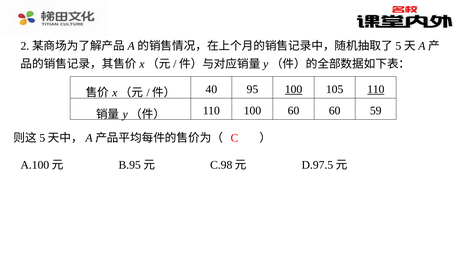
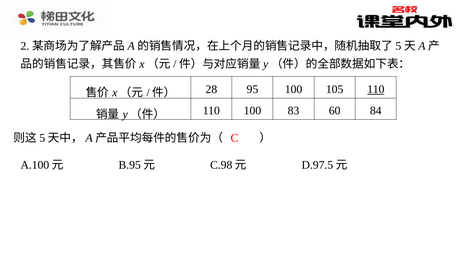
40: 40 -> 28
100 at (294, 89) underline: present -> none
100 60: 60 -> 83
59: 59 -> 84
